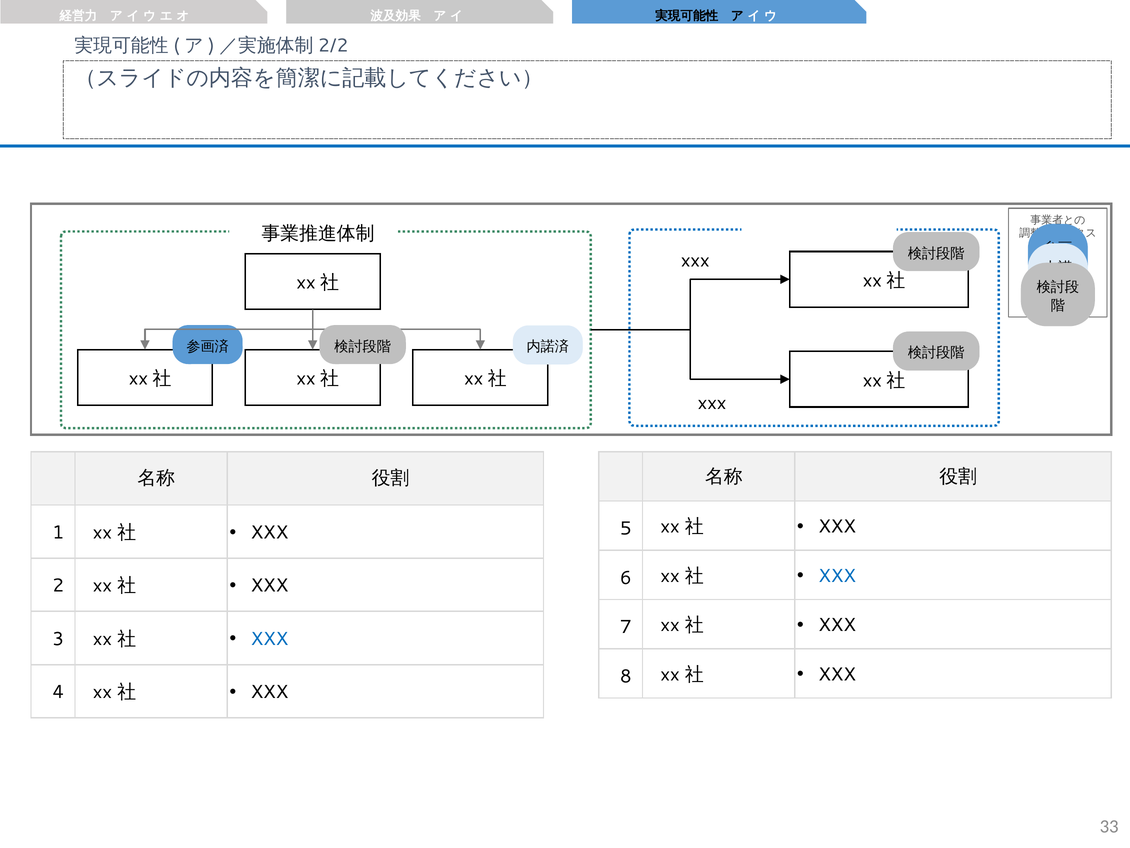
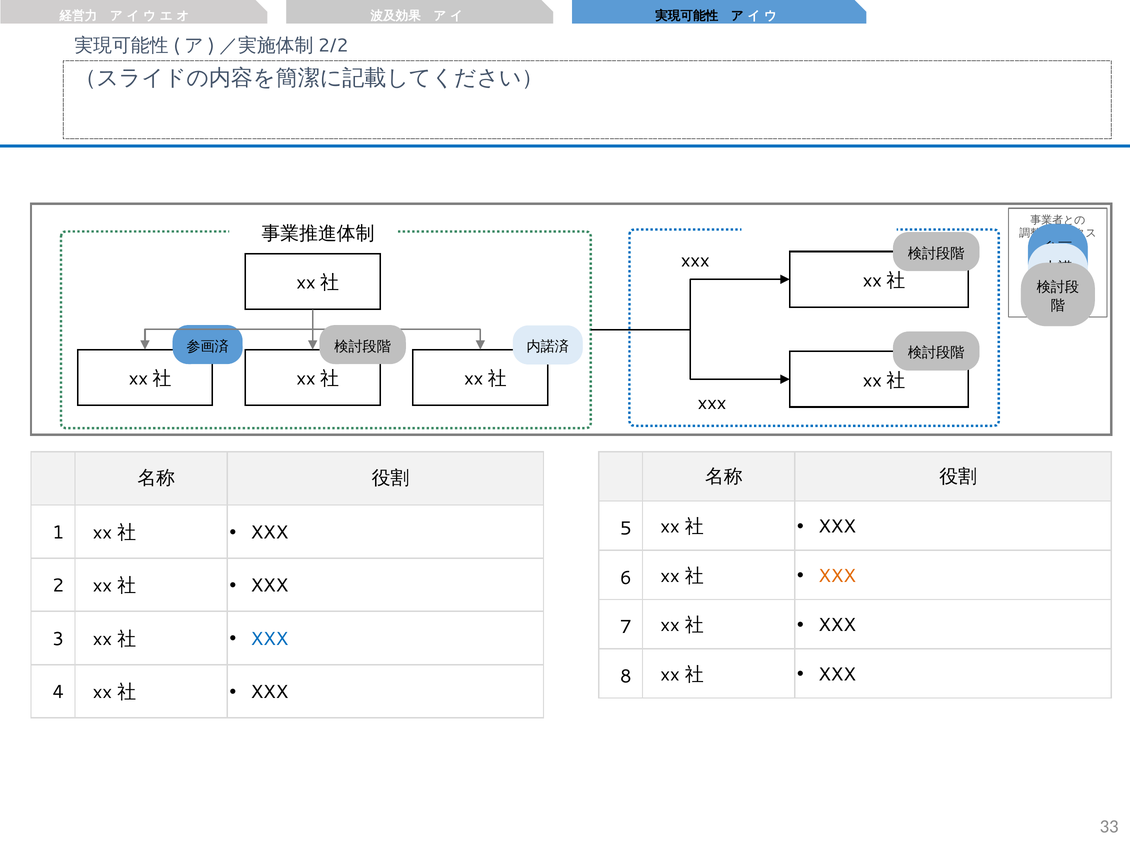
XXX at (837, 576) colour: blue -> orange
